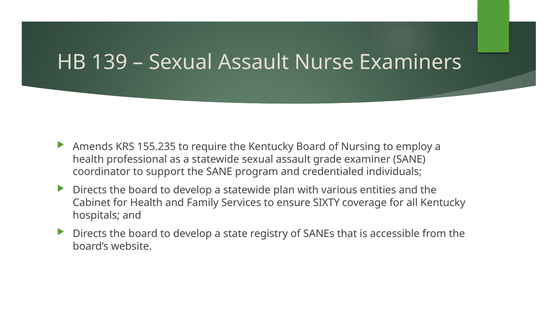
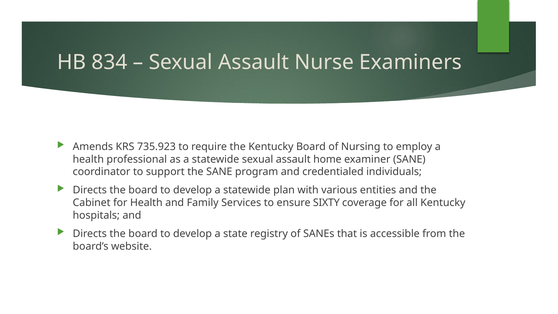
139: 139 -> 834
155.235: 155.235 -> 735.923
grade: grade -> home
